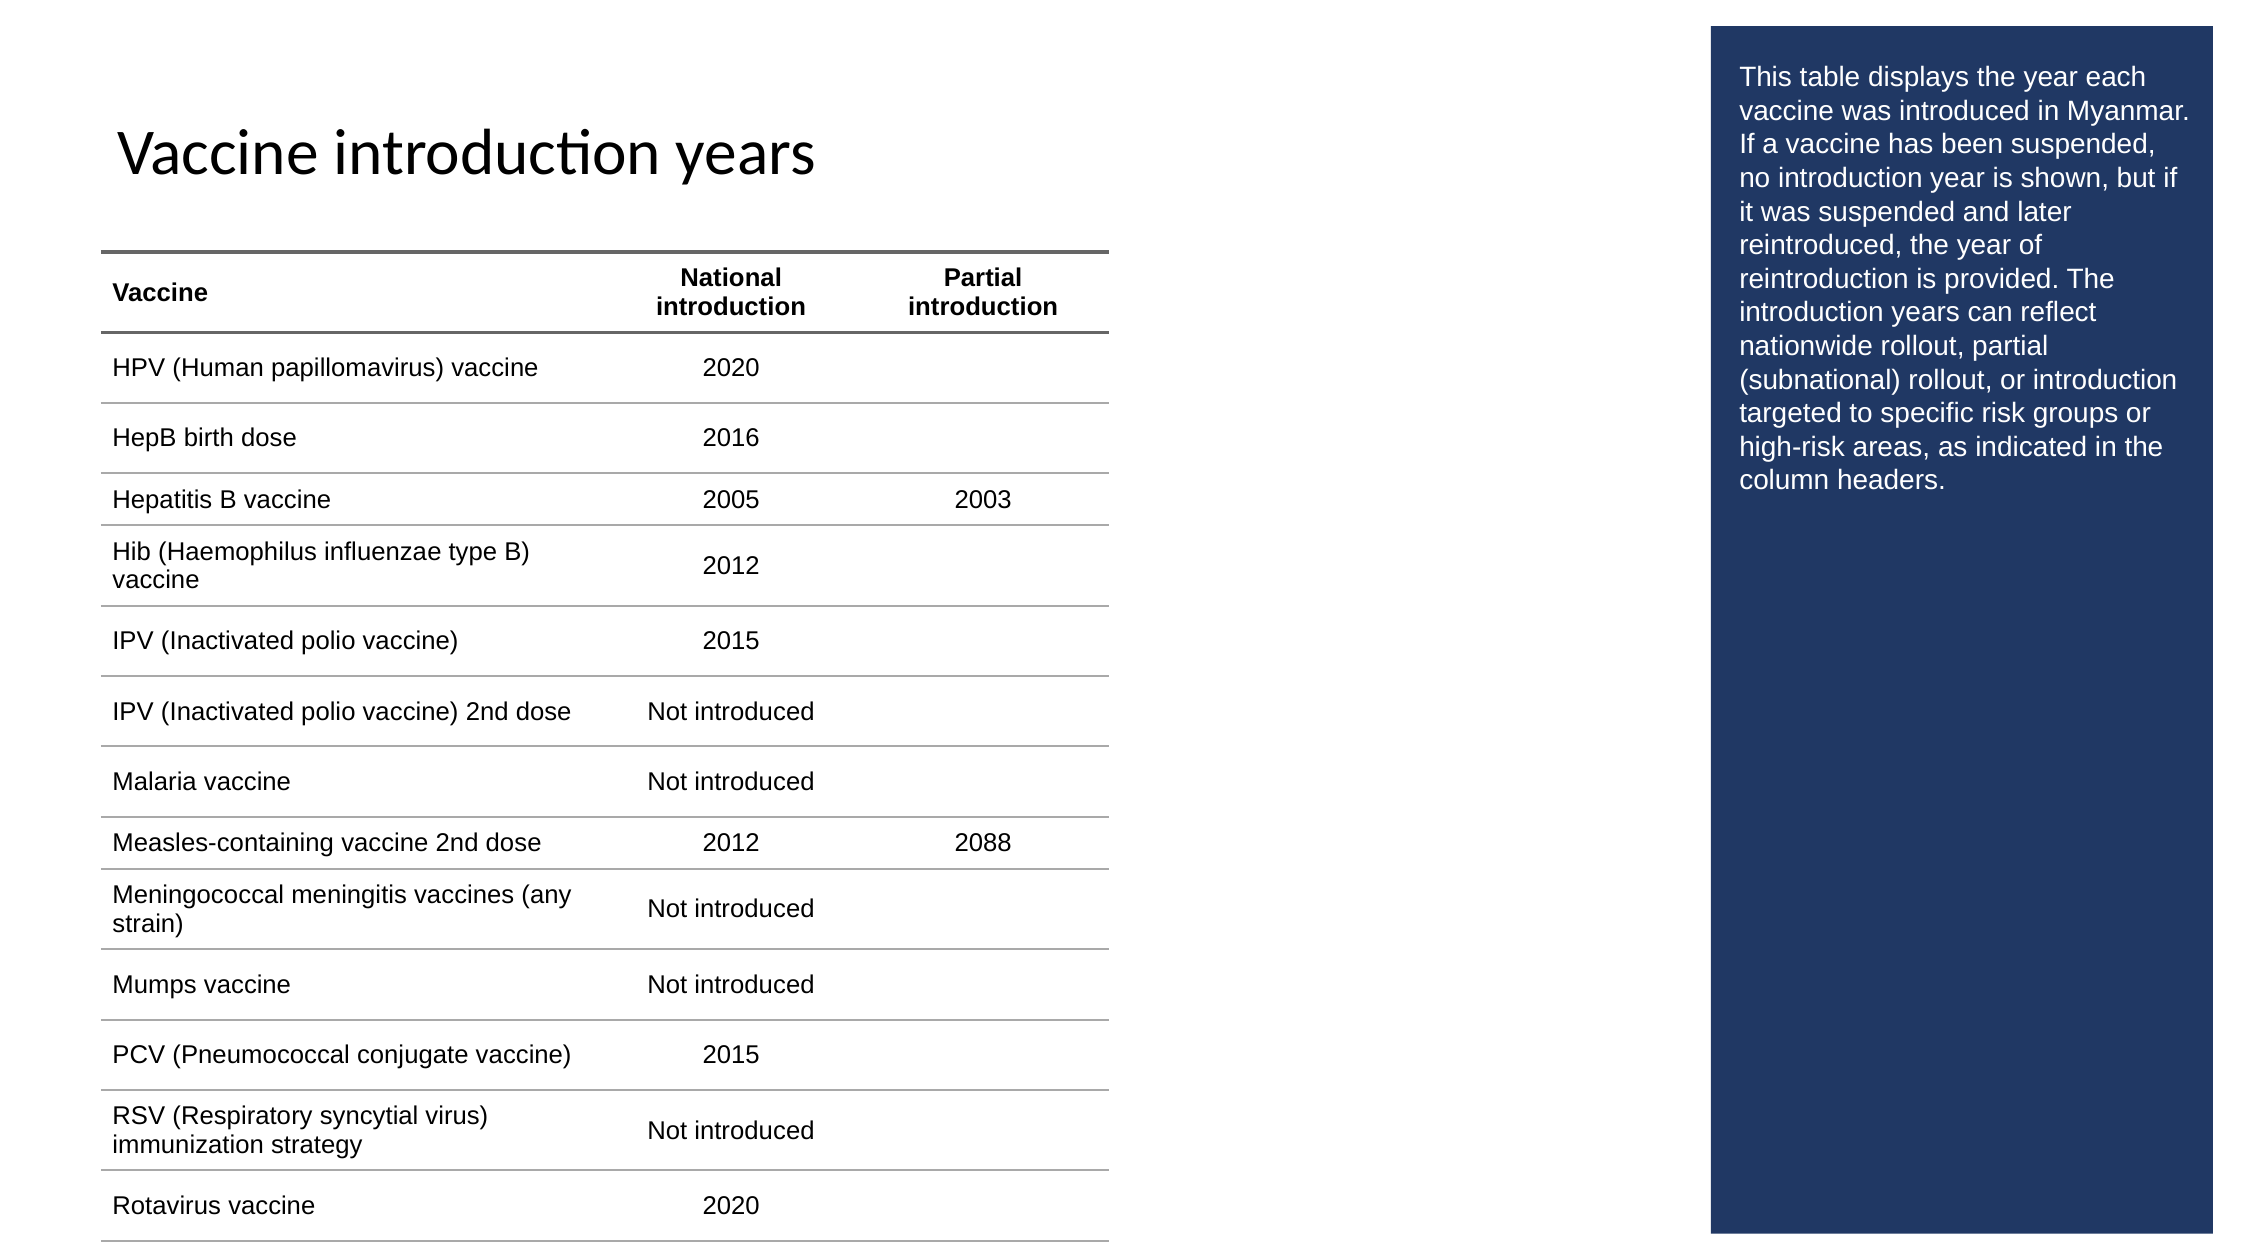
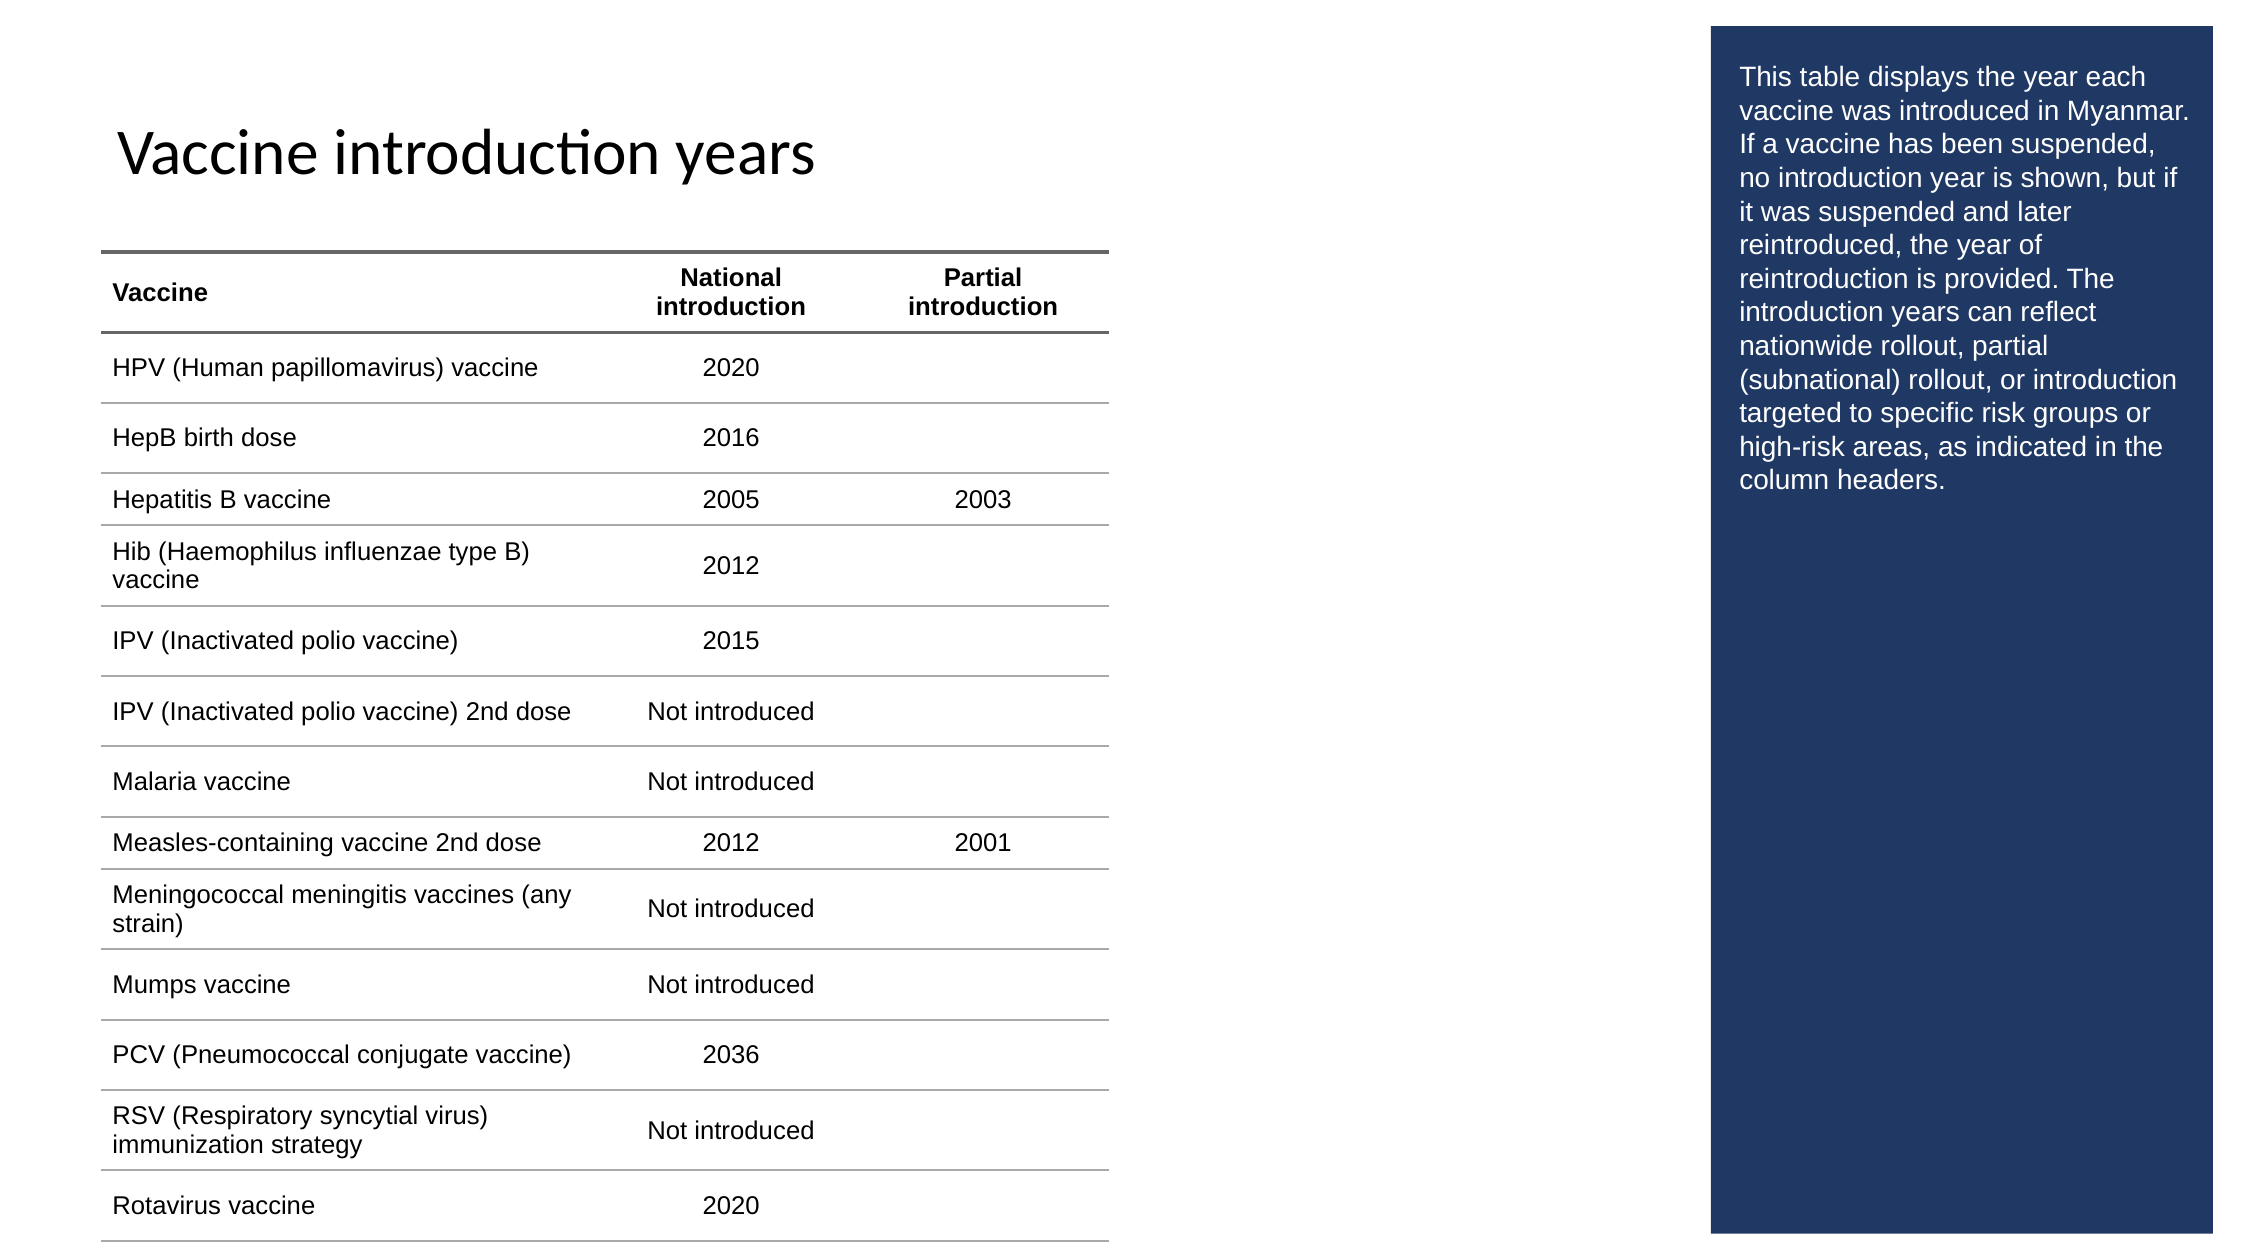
2088: 2088 -> 2001
conjugate vaccine 2015: 2015 -> 2036
